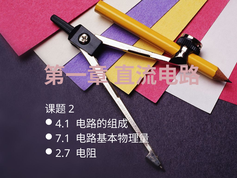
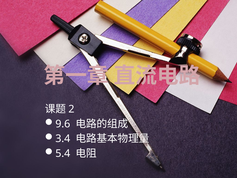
4.1: 4.1 -> 9.6
7.1: 7.1 -> 3.4
2.7: 2.7 -> 5.4
